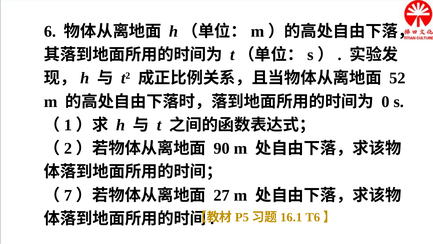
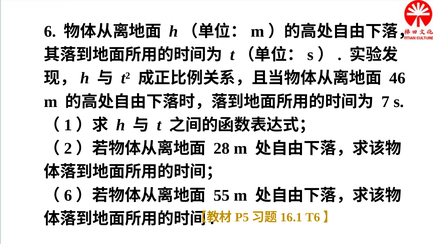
52: 52 -> 46
0: 0 -> 7
90: 90 -> 28
7 at (68, 195): 7 -> 6
27: 27 -> 55
